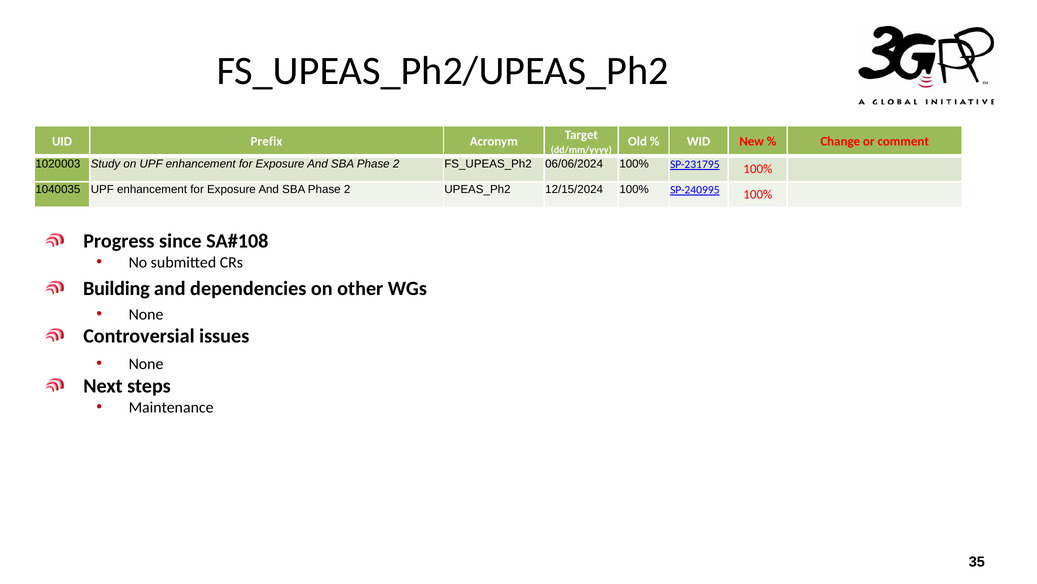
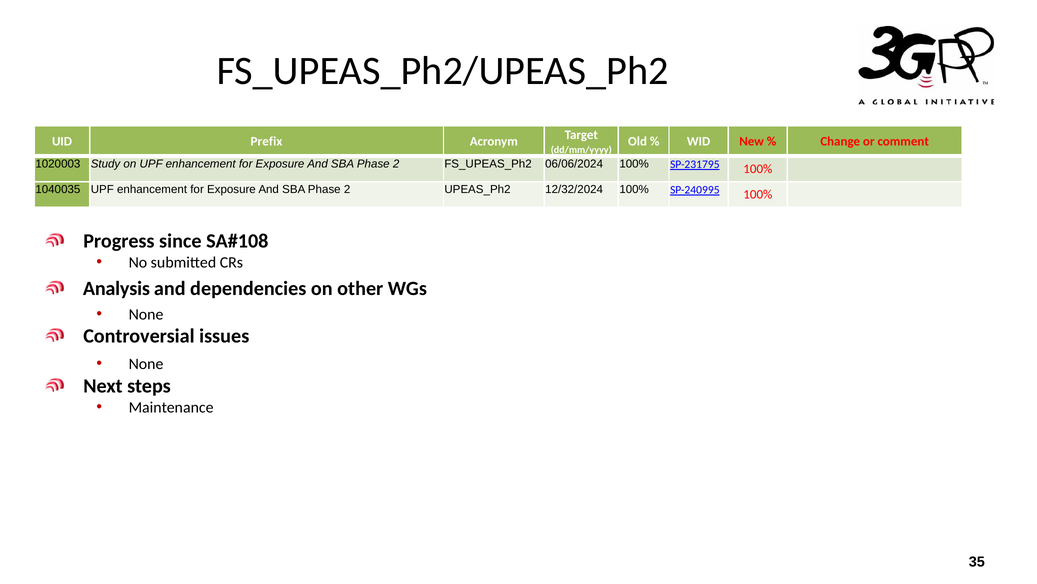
12/15/2024: 12/15/2024 -> 12/32/2024
Building: Building -> Analysis
